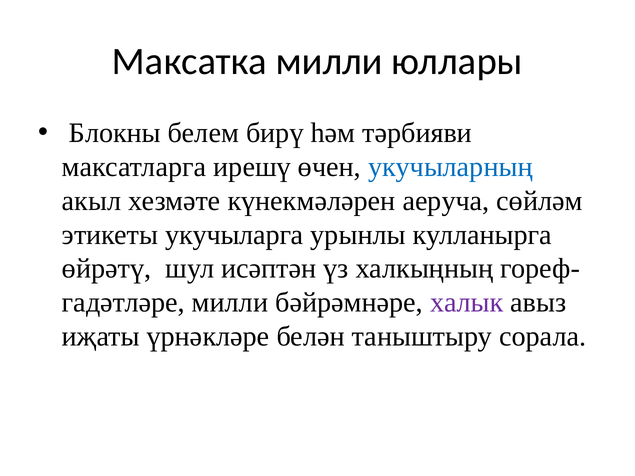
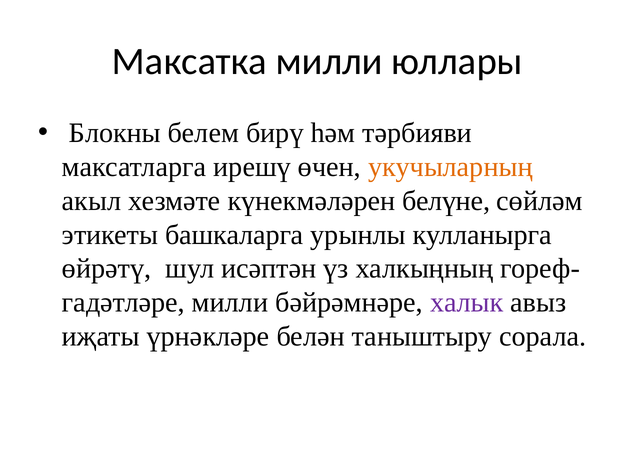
укучыларның colour: blue -> orange
аеруча: аеруча -> белүне
укучыларга: укучыларга -> башкаларга
